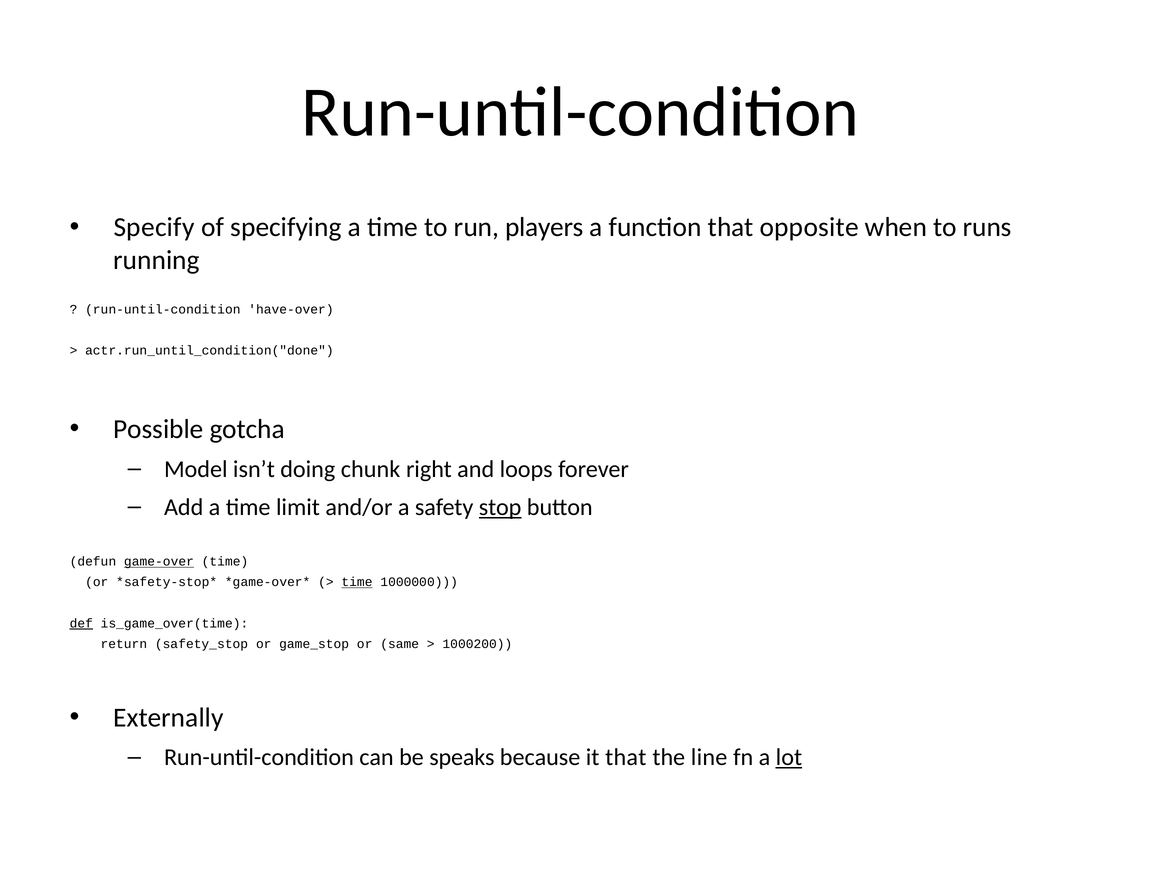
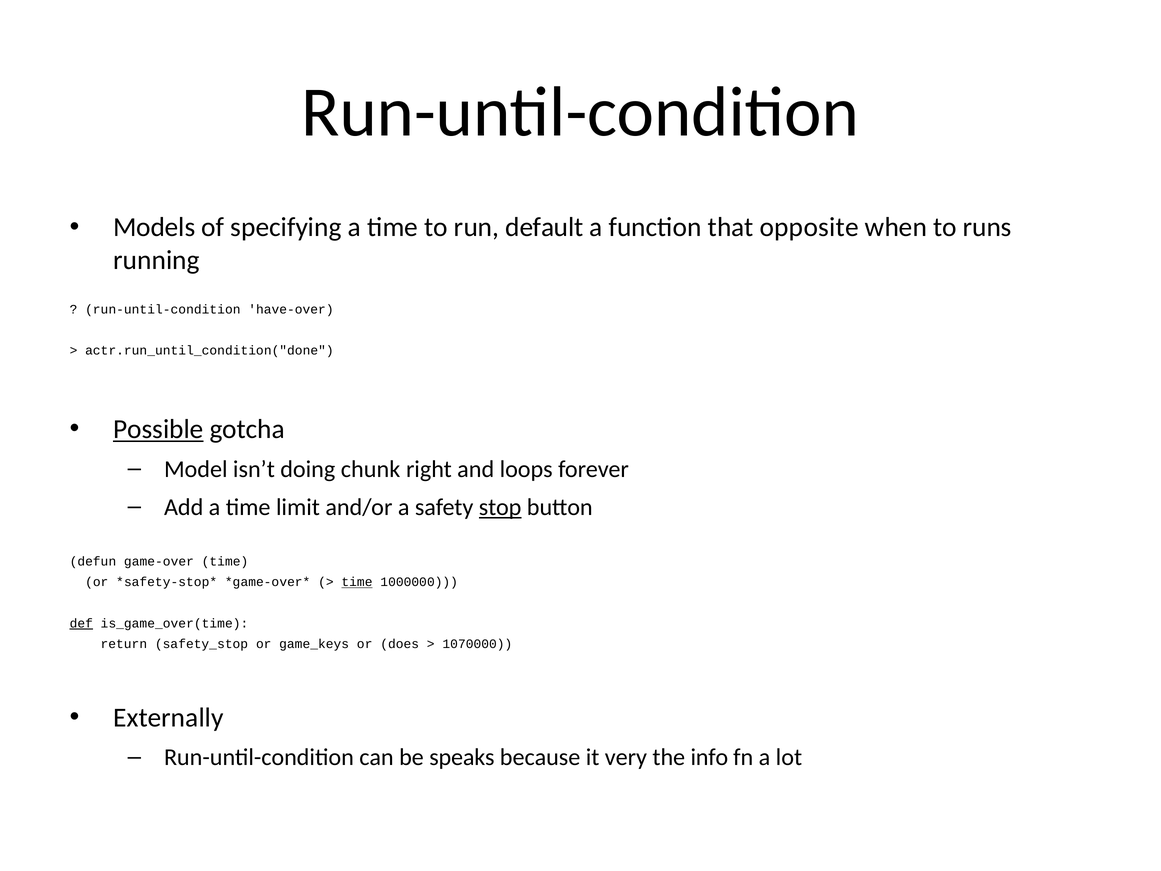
Specify: Specify -> Models
players: players -> default
Possible underline: none -> present
game-over underline: present -> none
game_stop: game_stop -> game_keys
same: same -> does
1000200: 1000200 -> 1070000
it that: that -> very
line: line -> info
lot underline: present -> none
